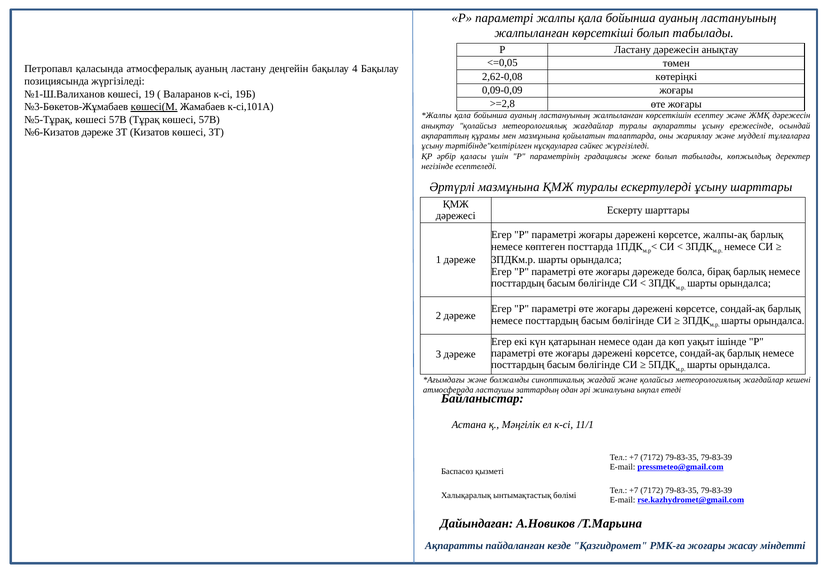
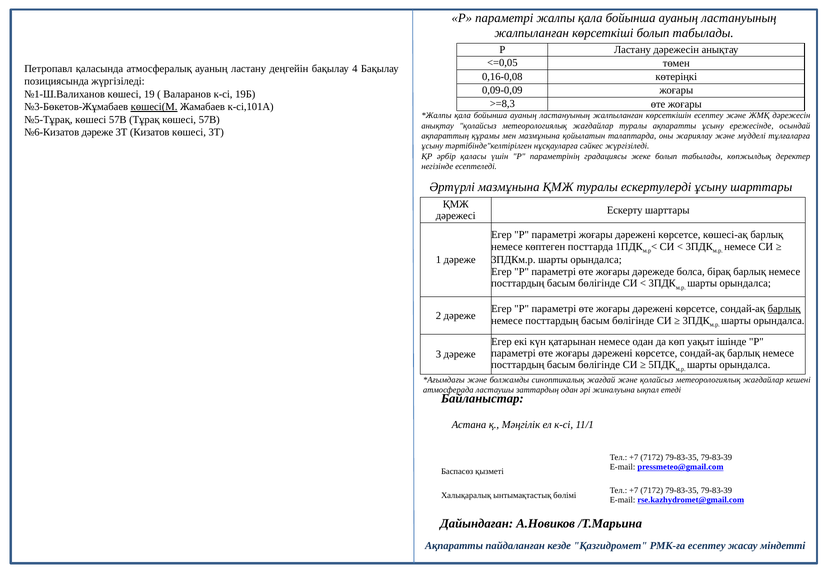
2,62-0,08: 2,62-0,08 -> 0,16-0,08
>=2,8: >=2,8 -> >=8,3
жалпы-ақ: жалпы-ақ -> көшесі-ақ
барлық at (784, 309) underline: none -> present
РМК-ға жоғары: жоғары -> есептеу
